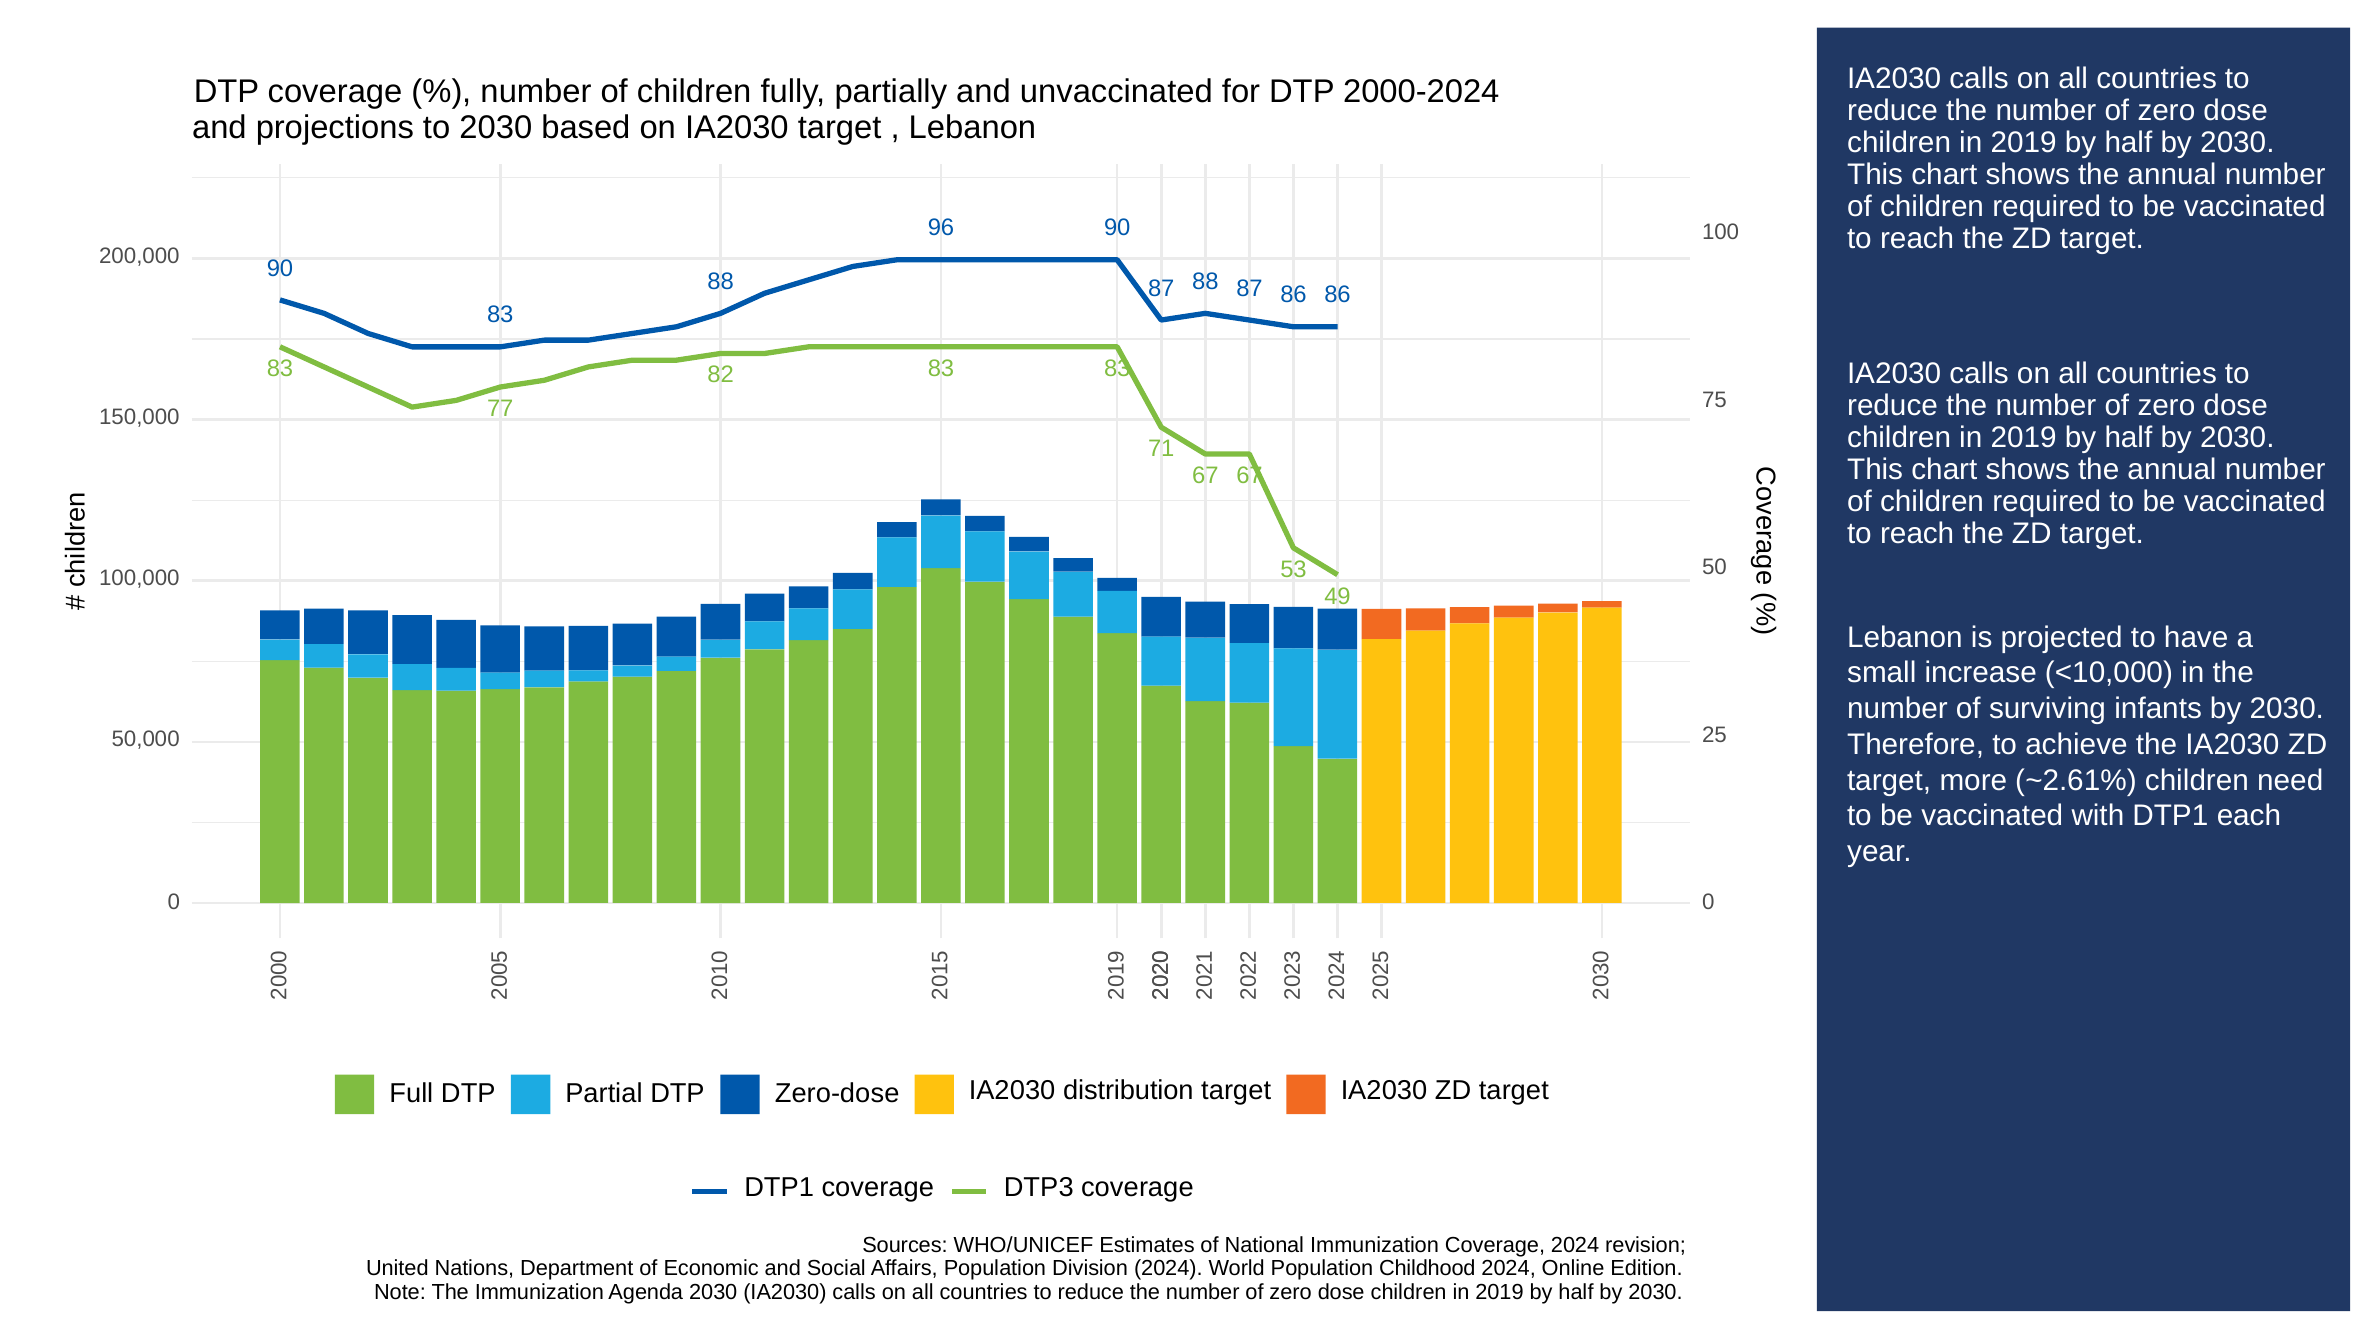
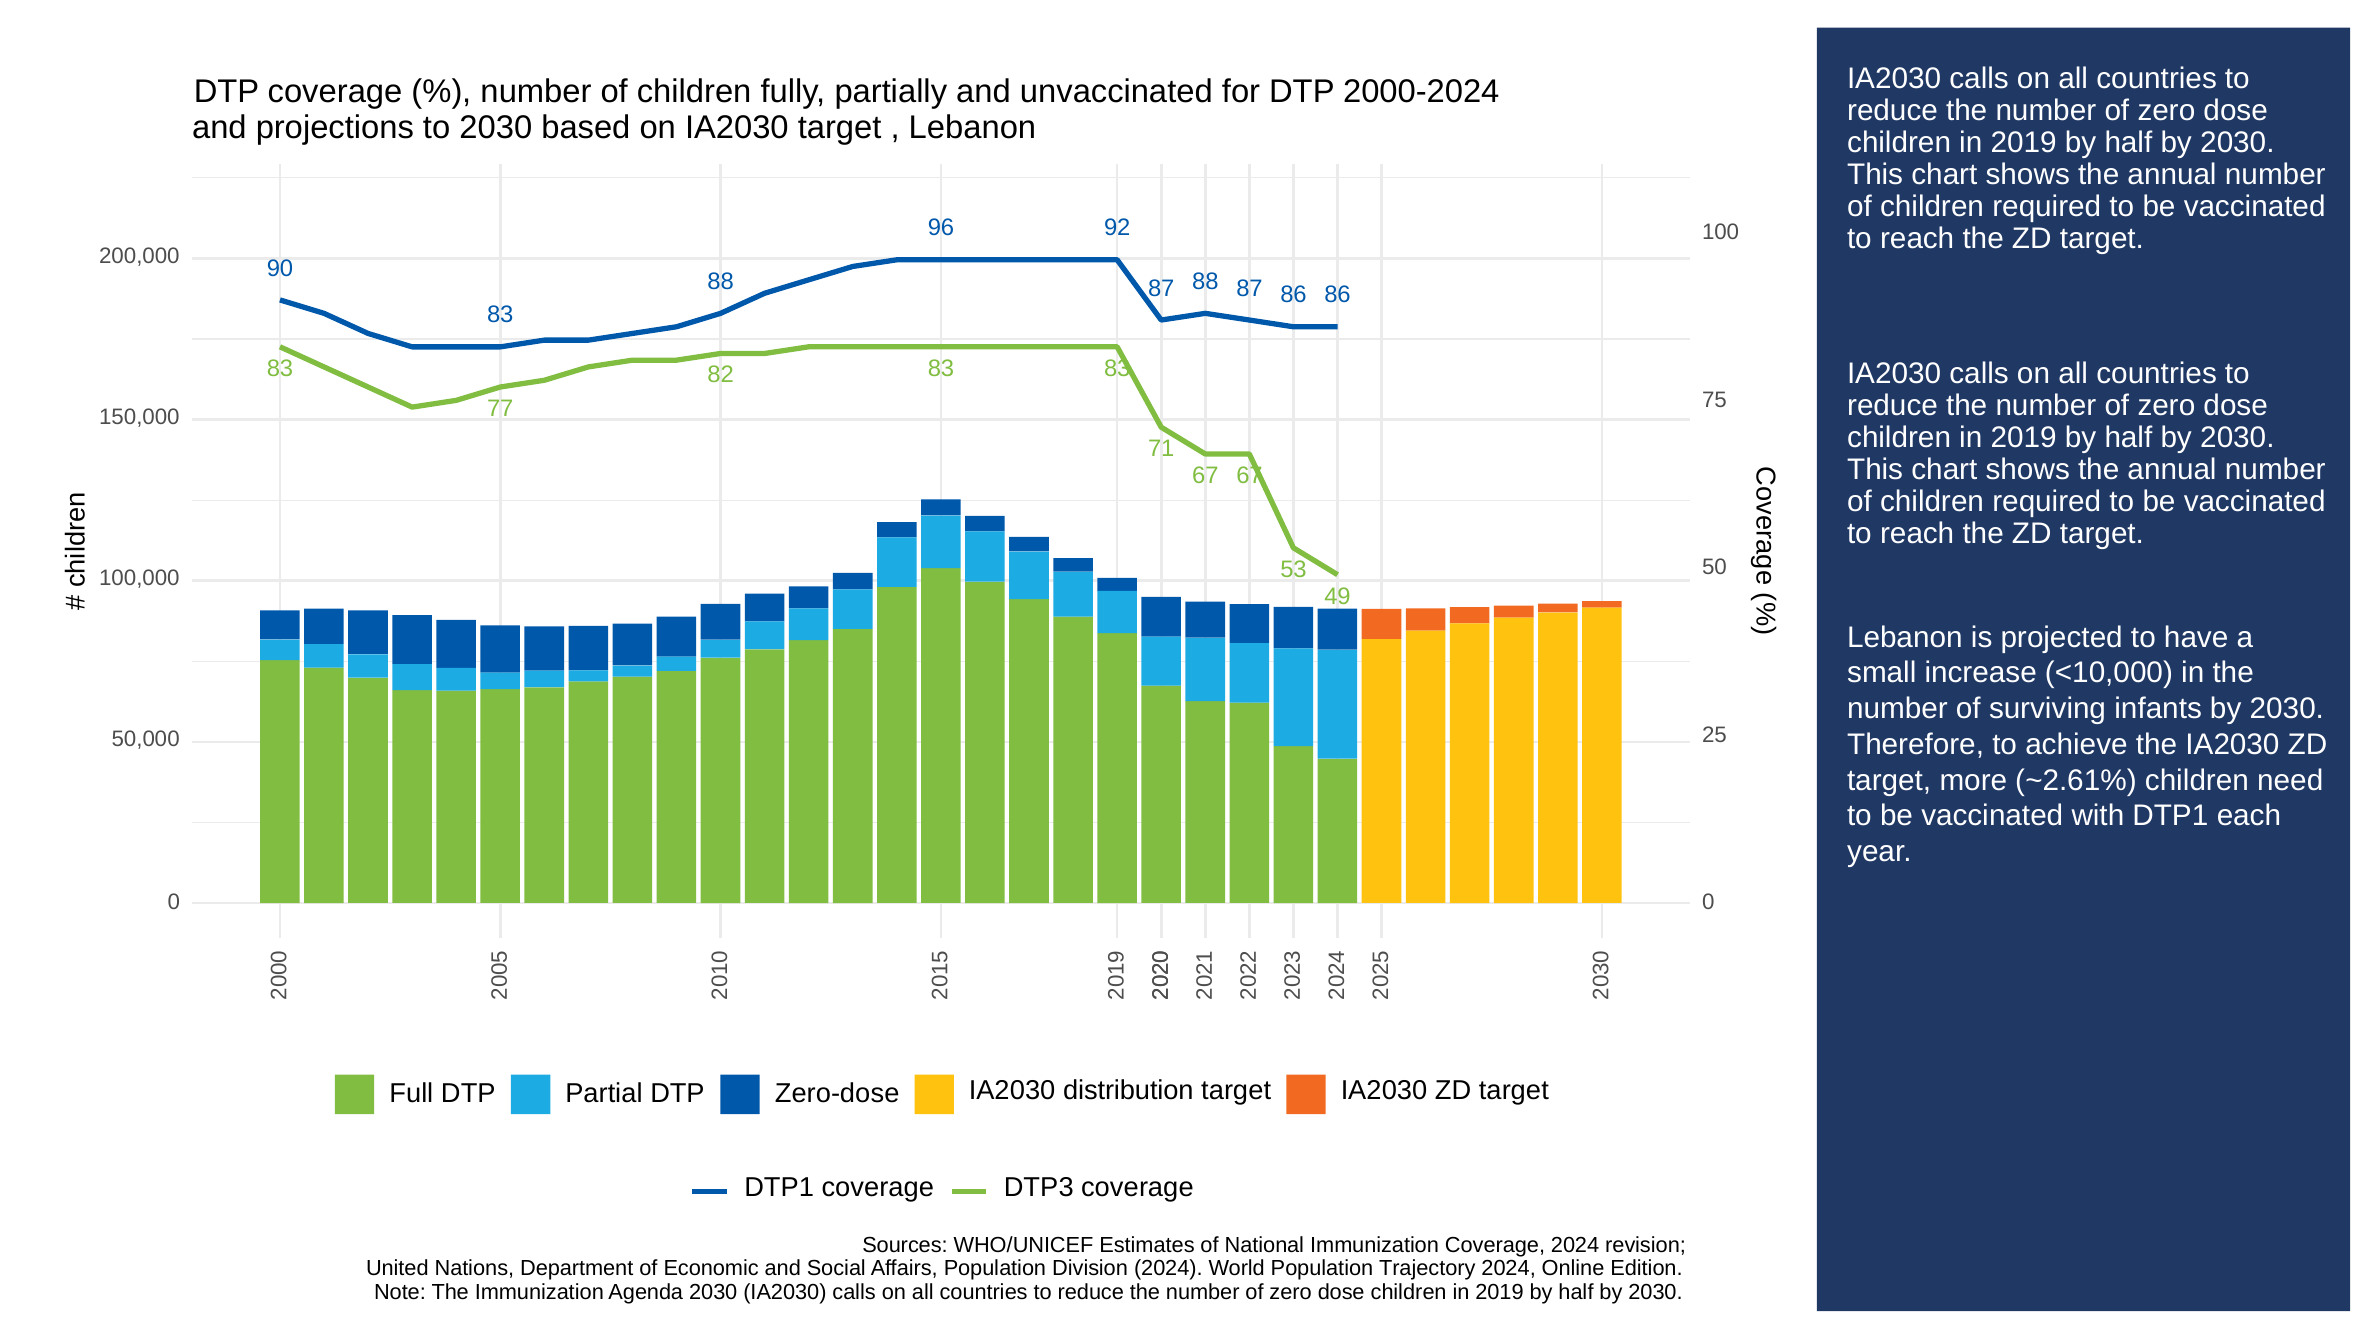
96 90: 90 -> 92
Childhood: Childhood -> Trajectory
